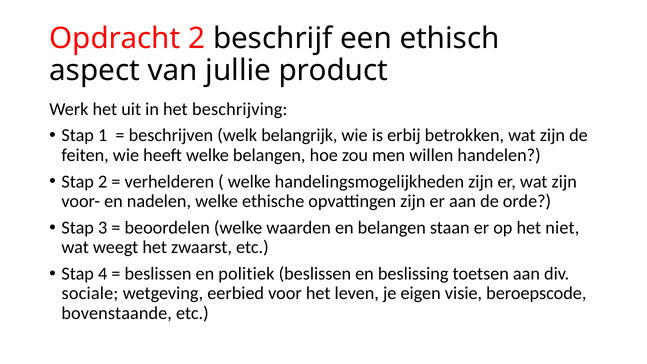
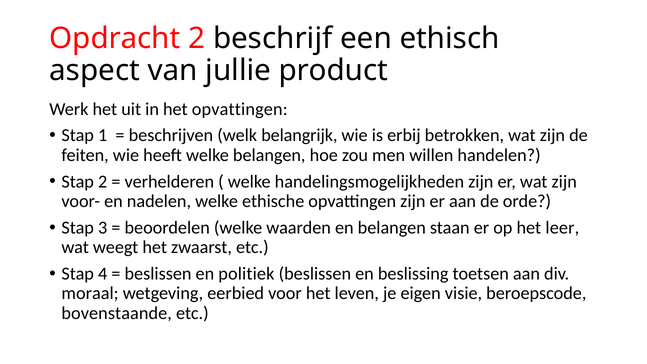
het beschrijving: beschrijving -> opvattingen
niet: niet -> leer
sociale: sociale -> moraal
